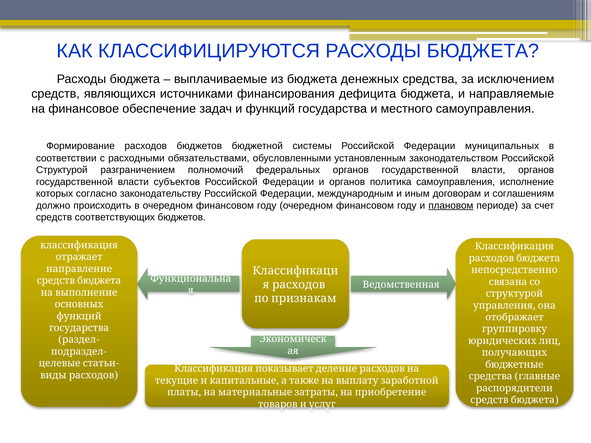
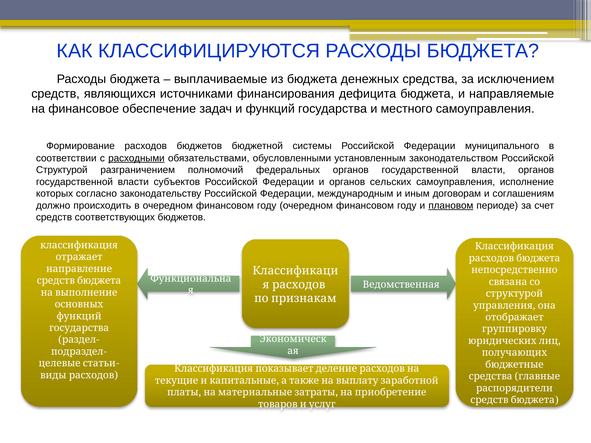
муниципальных: муниципальных -> муниципального
расходными underline: none -> present
политика: политика -> сельских
